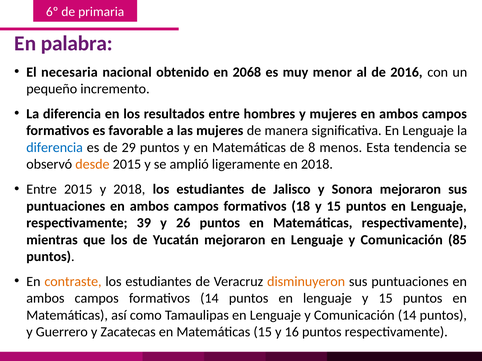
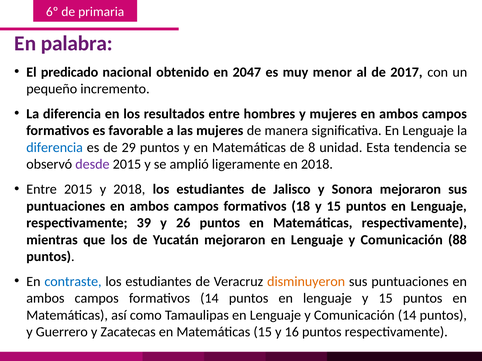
necesaria: necesaria -> predicado
2068: 2068 -> 2047
2016: 2016 -> 2017
menos: menos -> unidad
desde colour: orange -> purple
85: 85 -> 88
contraste colour: orange -> blue
